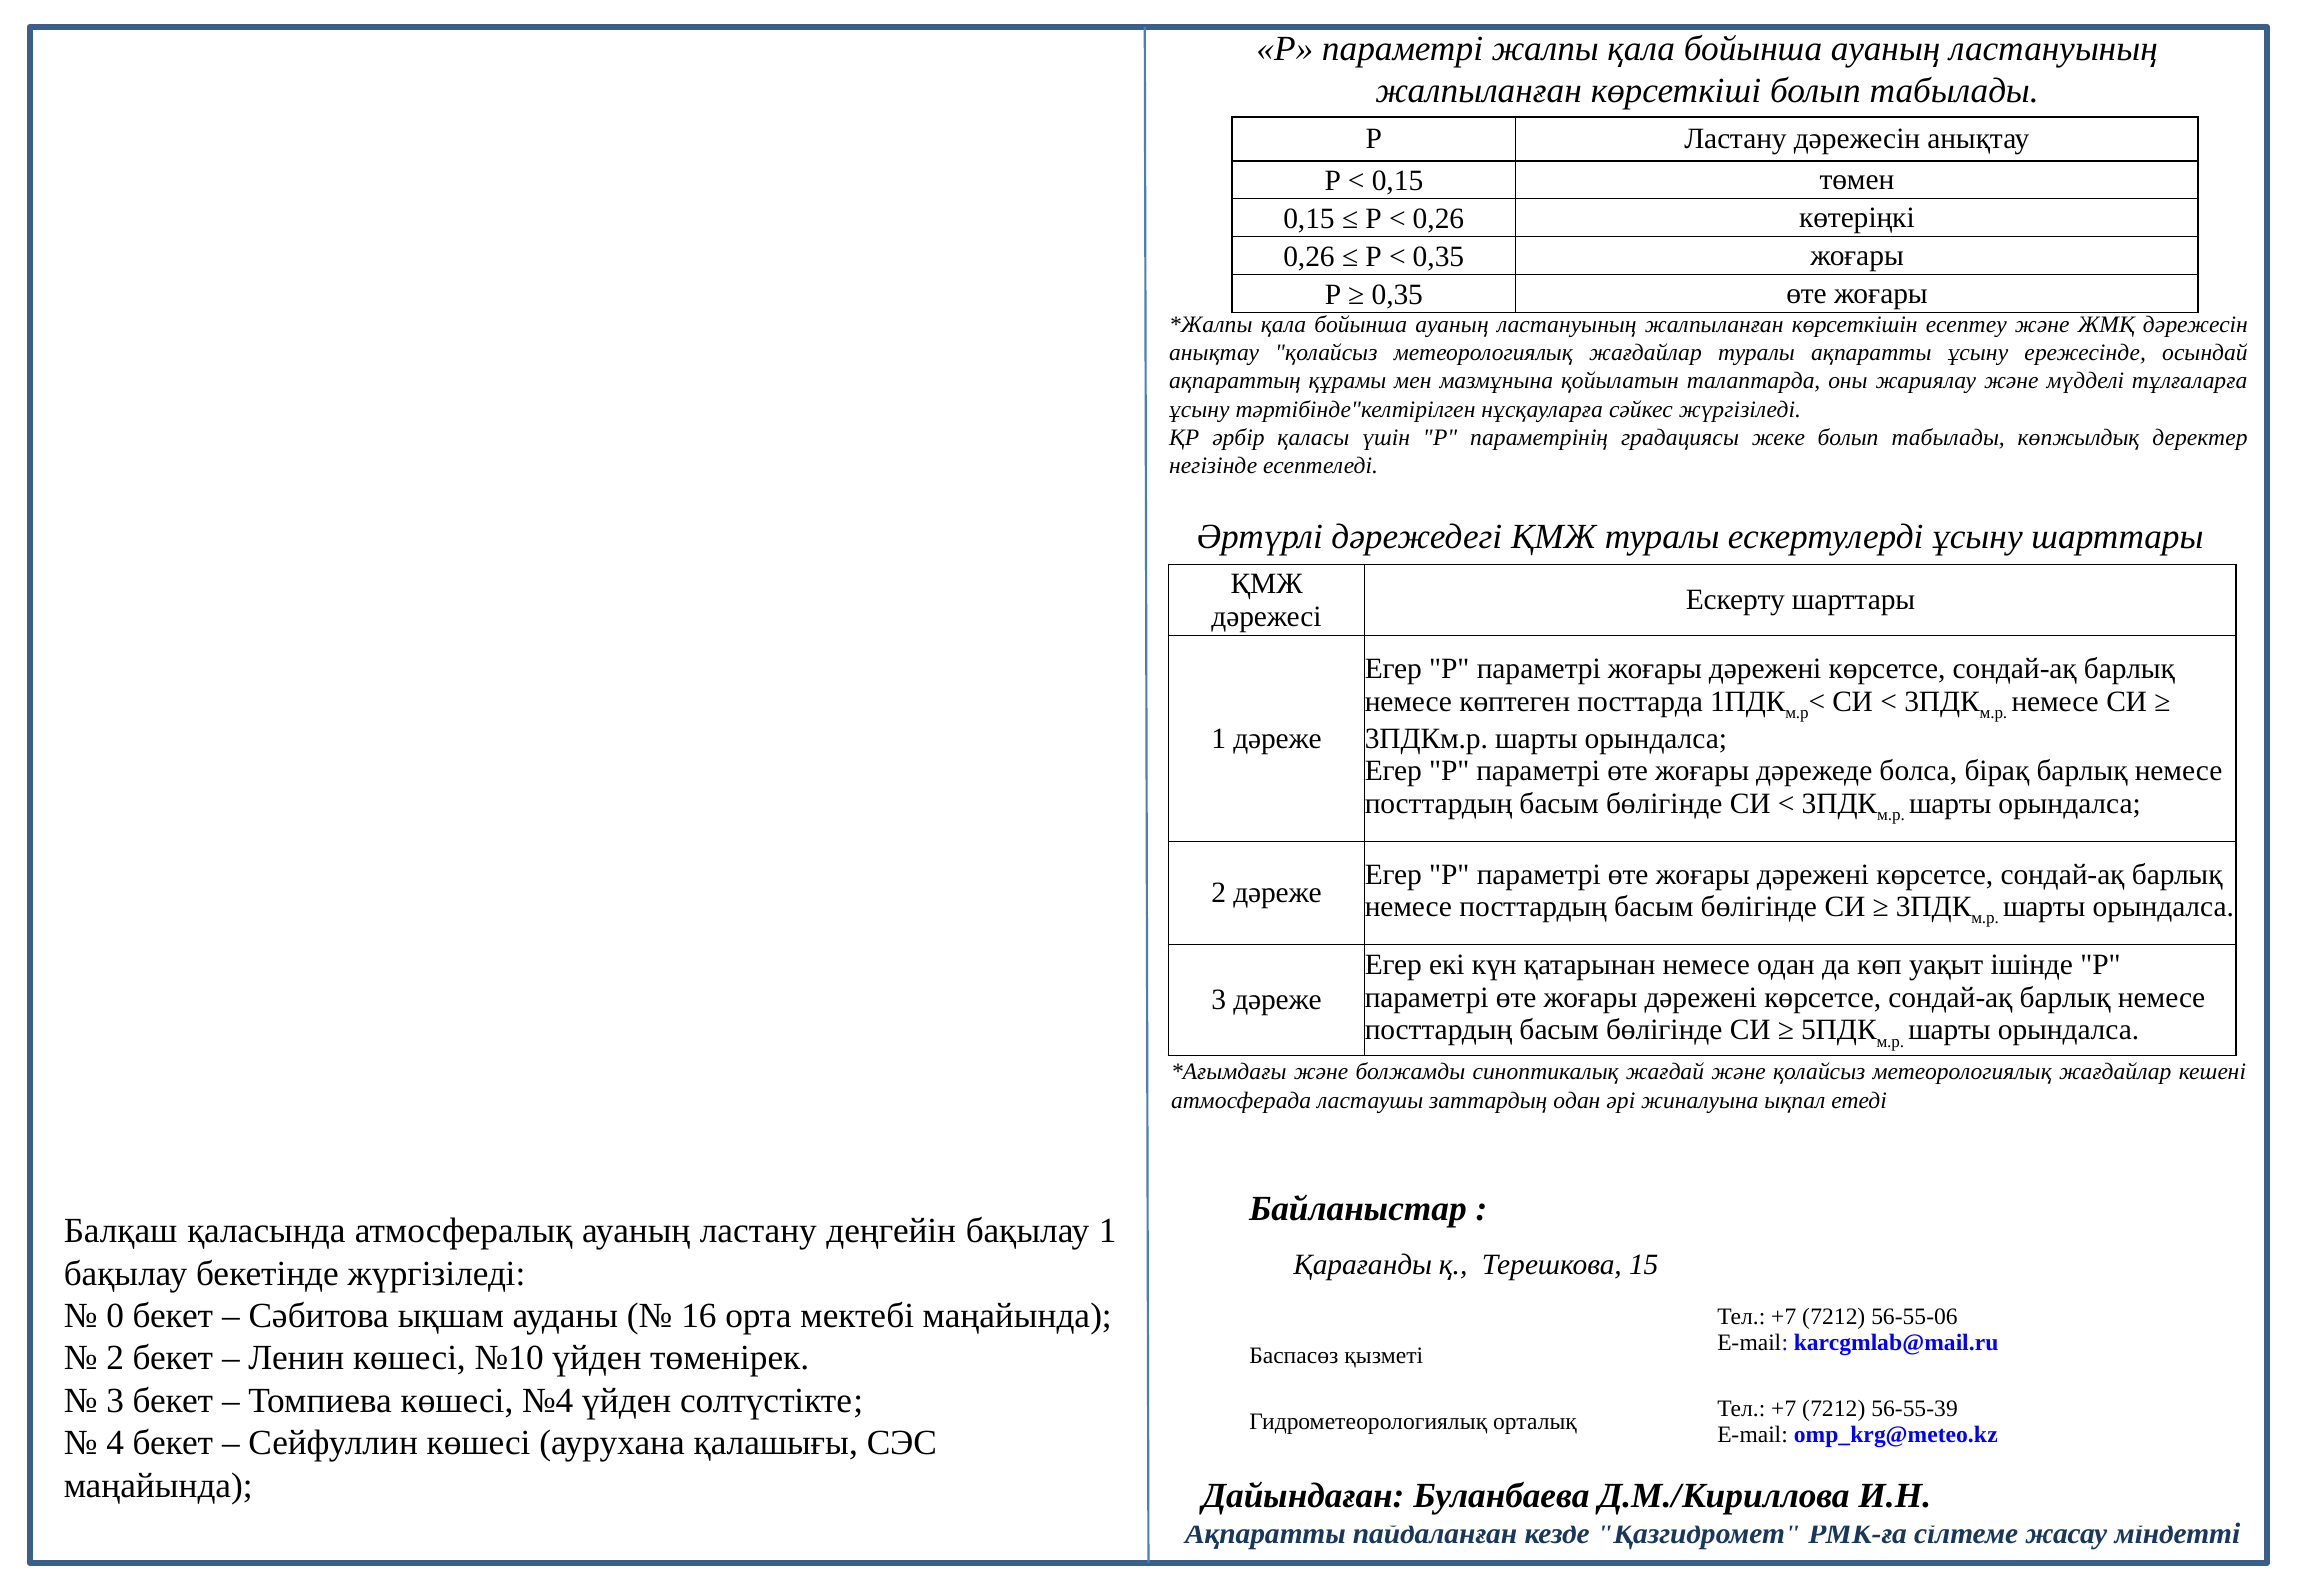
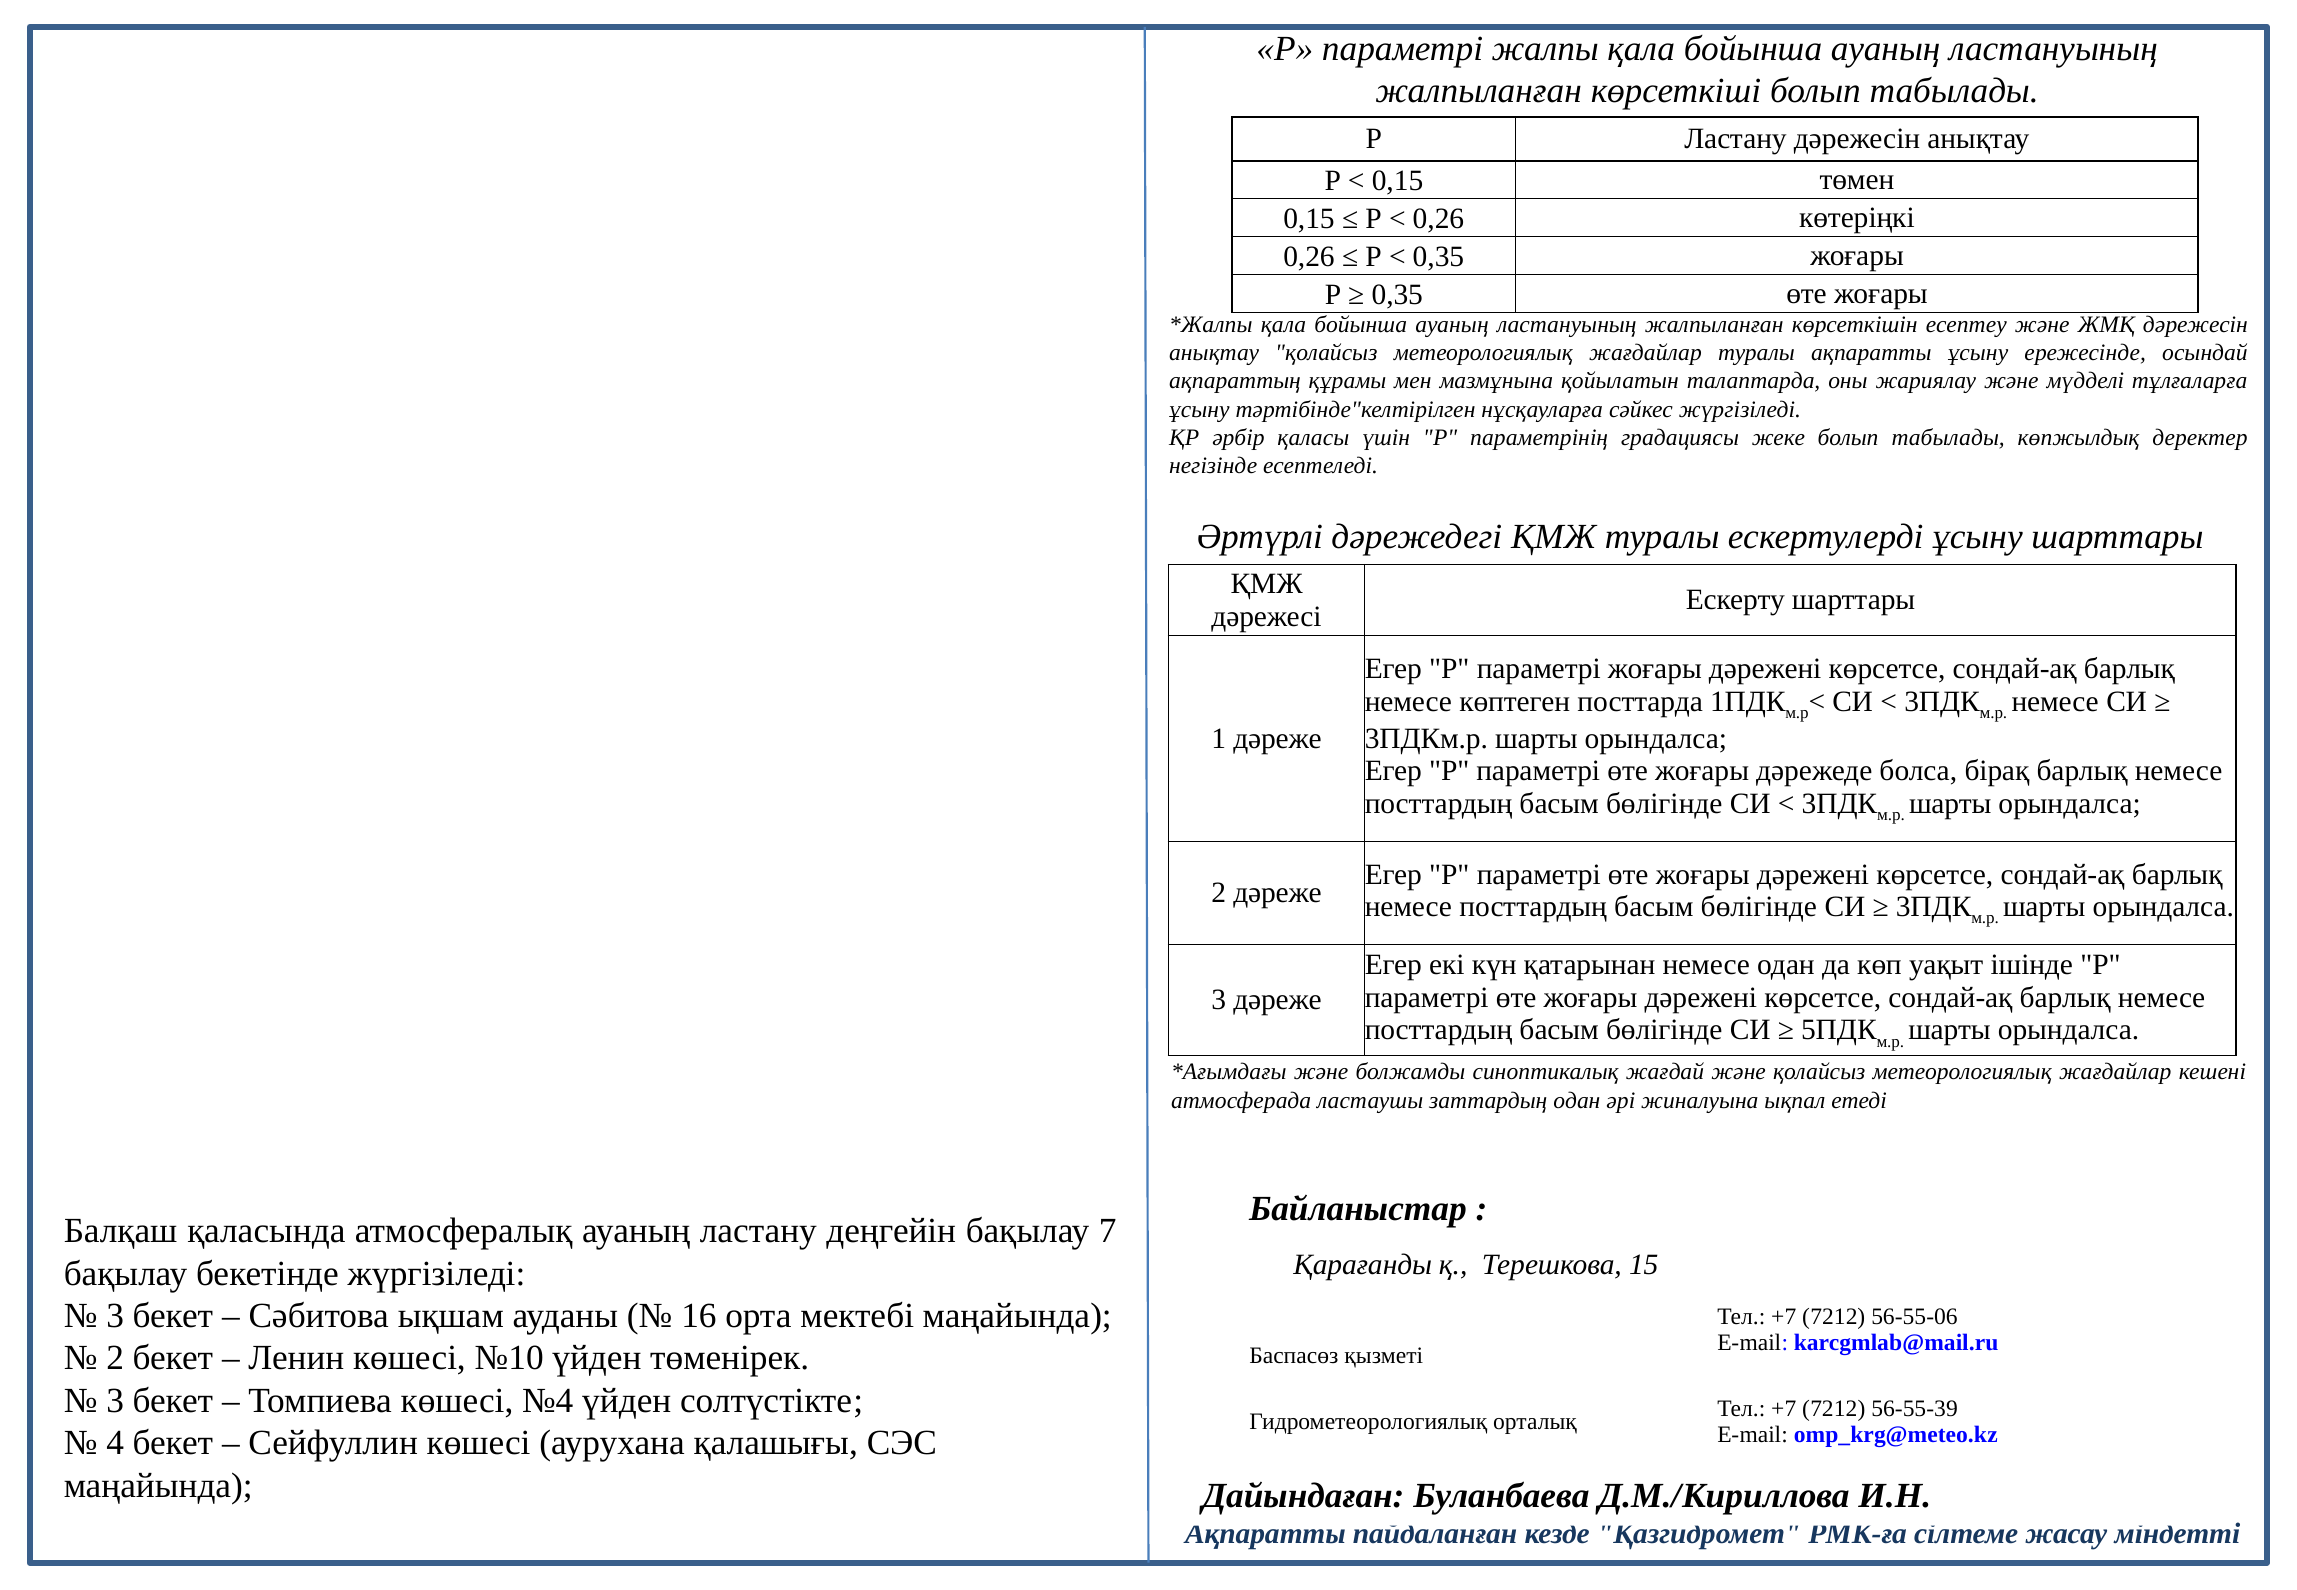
бақылау 1: 1 -> 7
0 at (115, 1316): 0 -> 3
